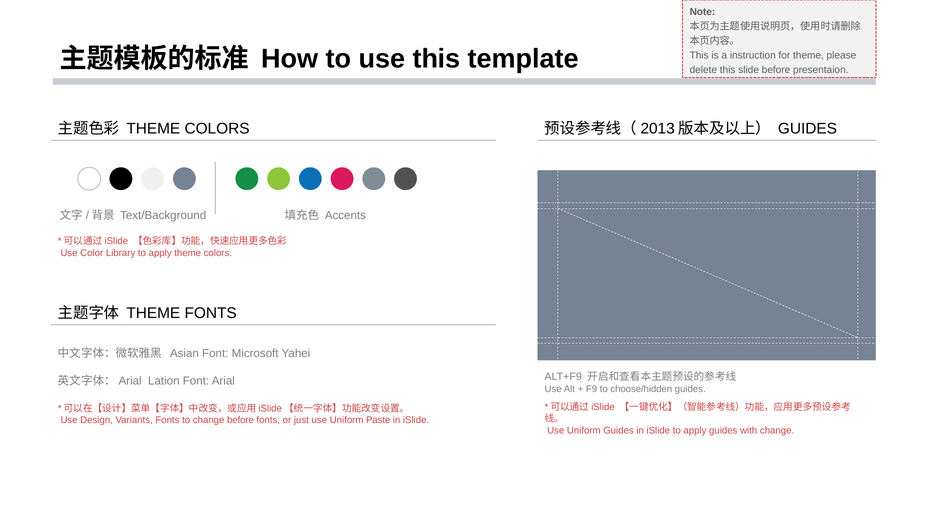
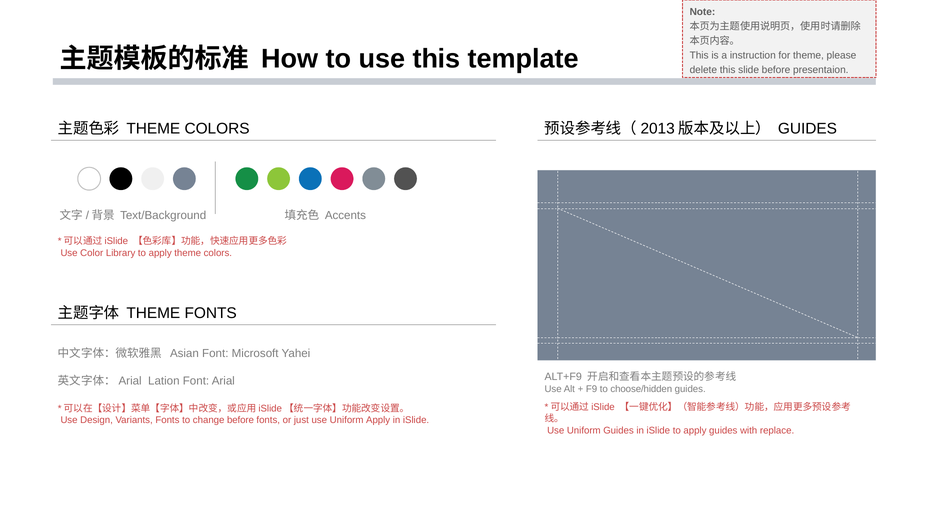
Uniform Paste: Paste -> Apply
with change: change -> replace
